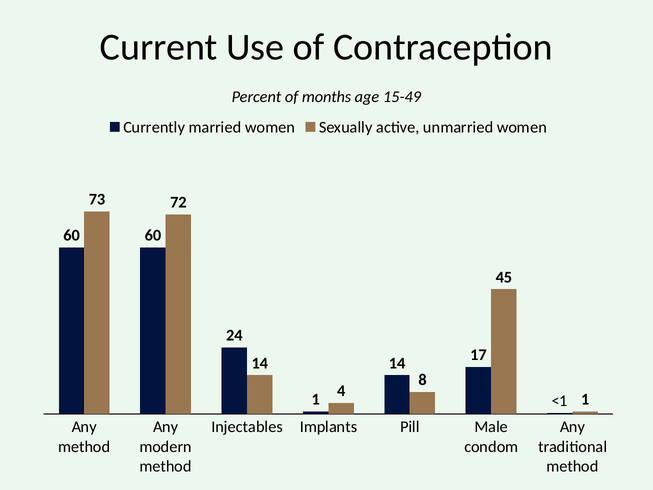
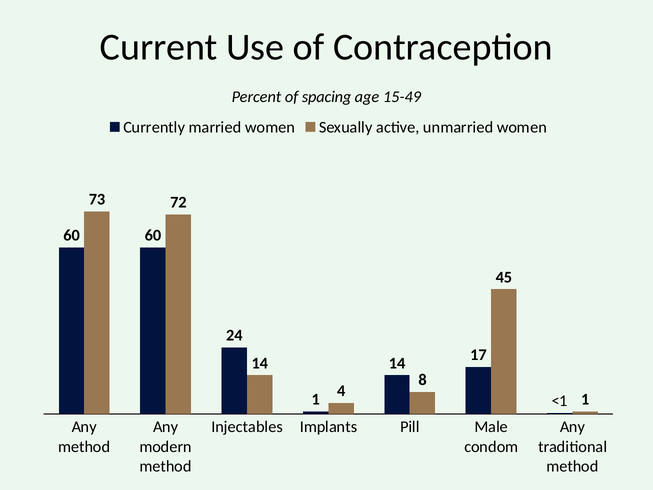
months: months -> spacing
